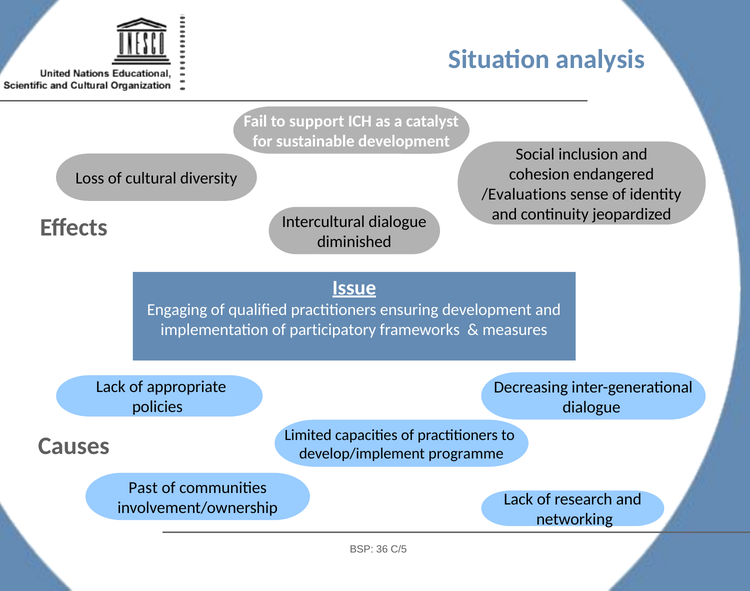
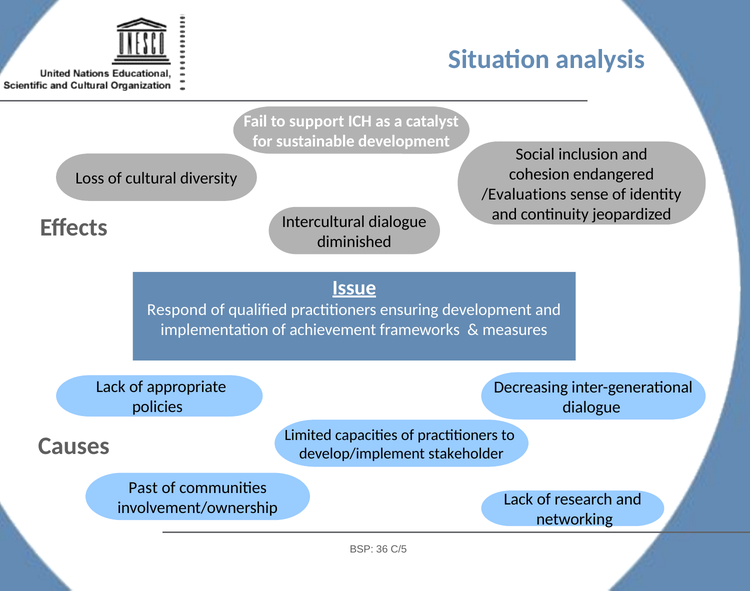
Engaging: Engaging -> Respond
participatory: participatory -> achievement
programme: programme -> stakeholder
